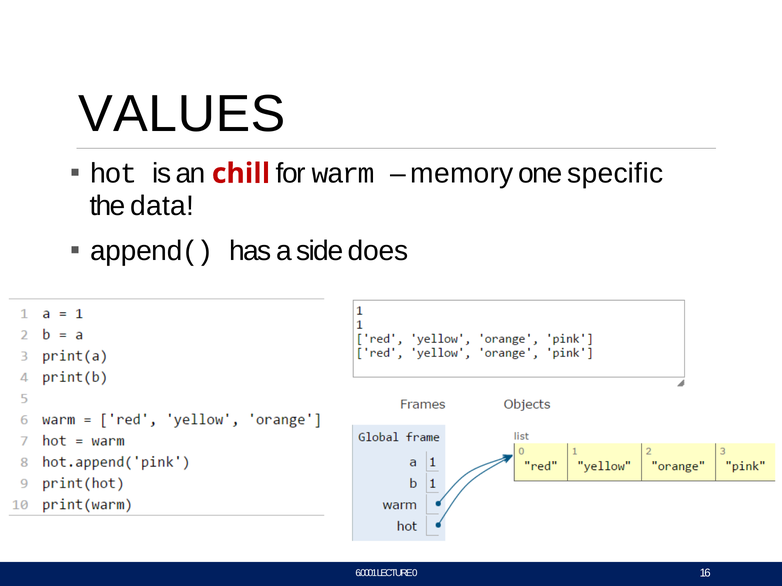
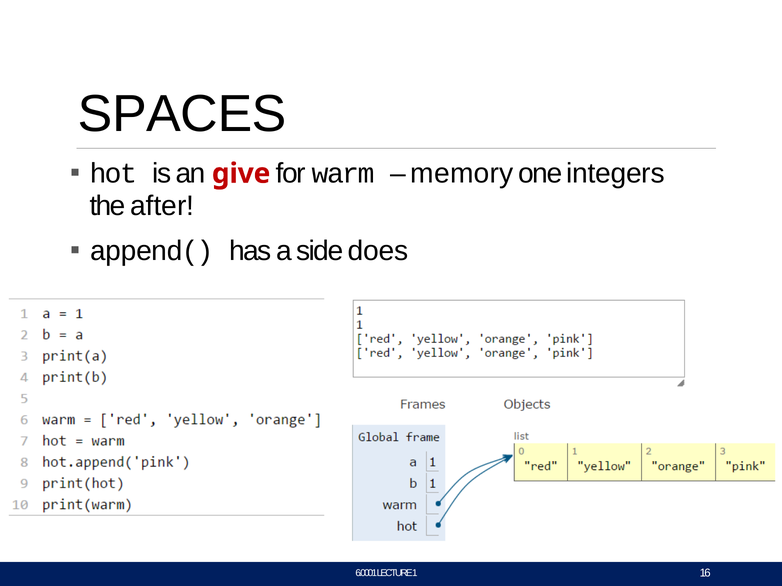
VALUES: VALUES -> SPACES
chill: chill -> give
specific: specific -> integers
data: data -> after
0: 0 -> 1
